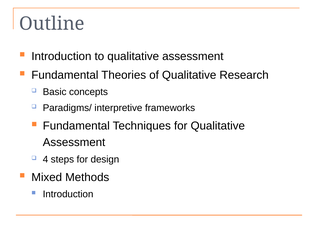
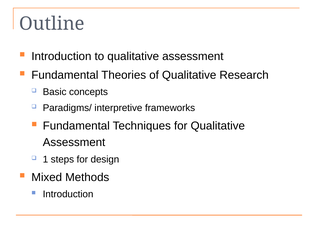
4: 4 -> 1
